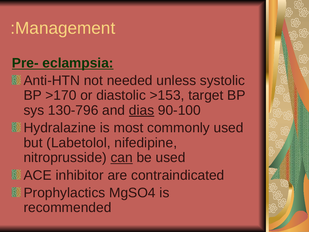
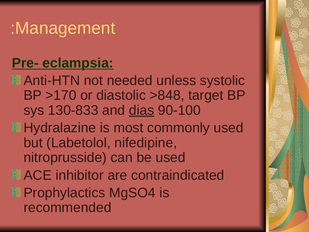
>153: >153 -> >848
130-796: 130-796 -> 130-833
can underline: present -> none
